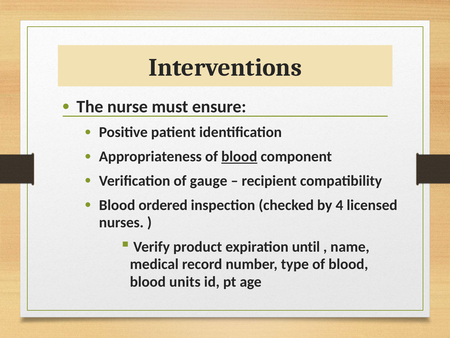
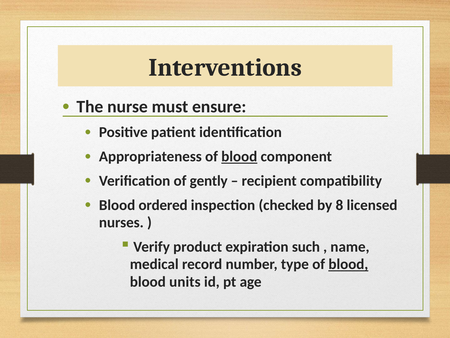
gauge: gauge -> gently
4: 4 -> 8
until: until -> such
blood at (348, 264) underline: none -> present
